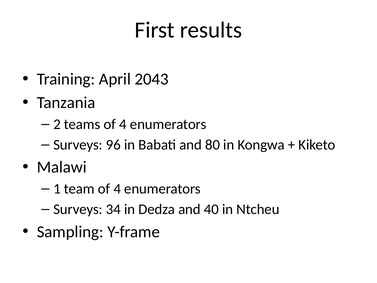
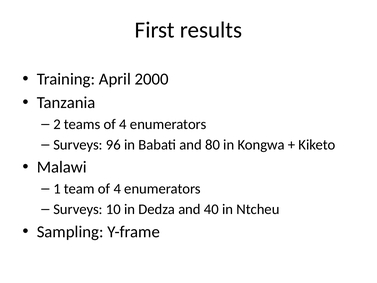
2043: 2043 -> 2000
34: 34 -> 10
